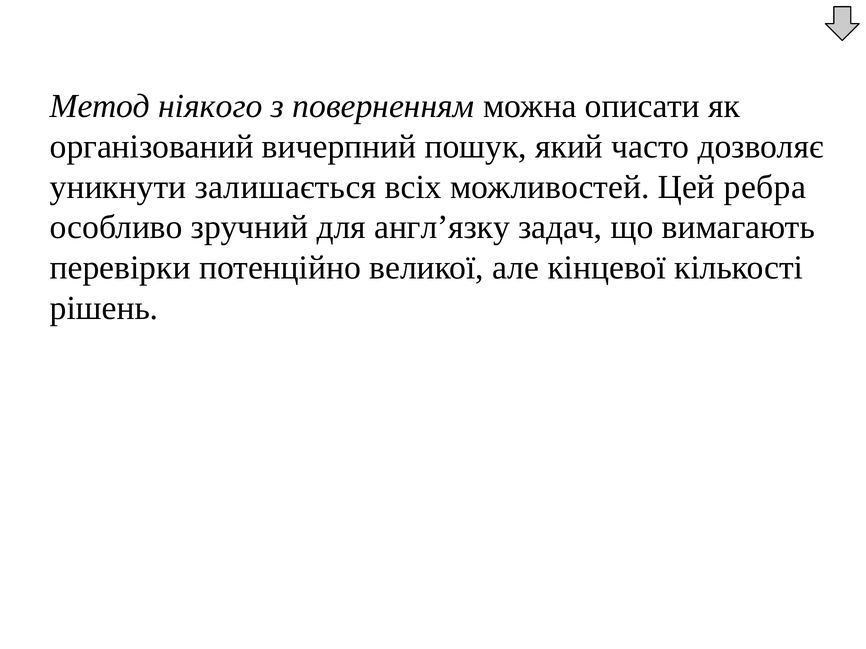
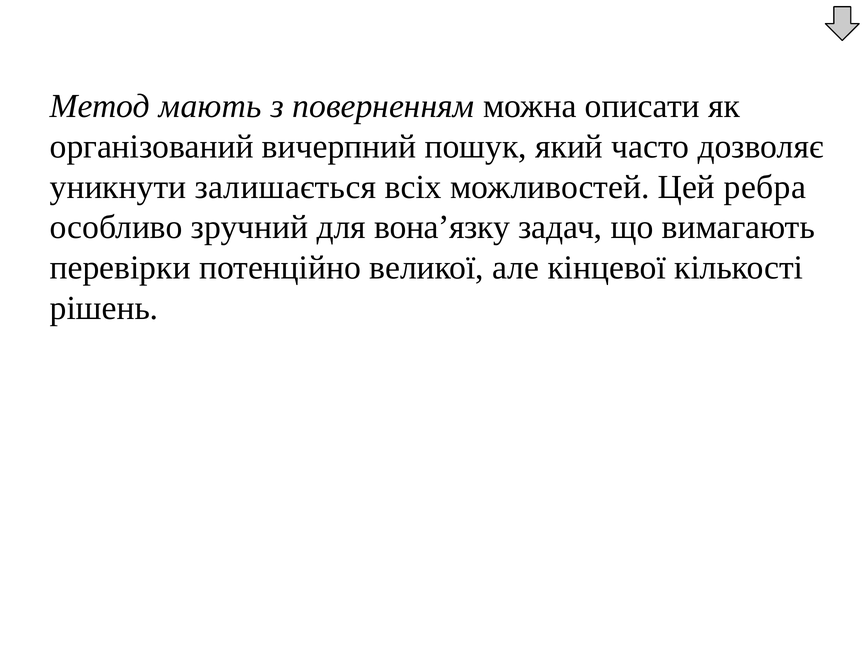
ніякого: ніякого -> мають
англ’язку: англ’язку -> вона’язку
